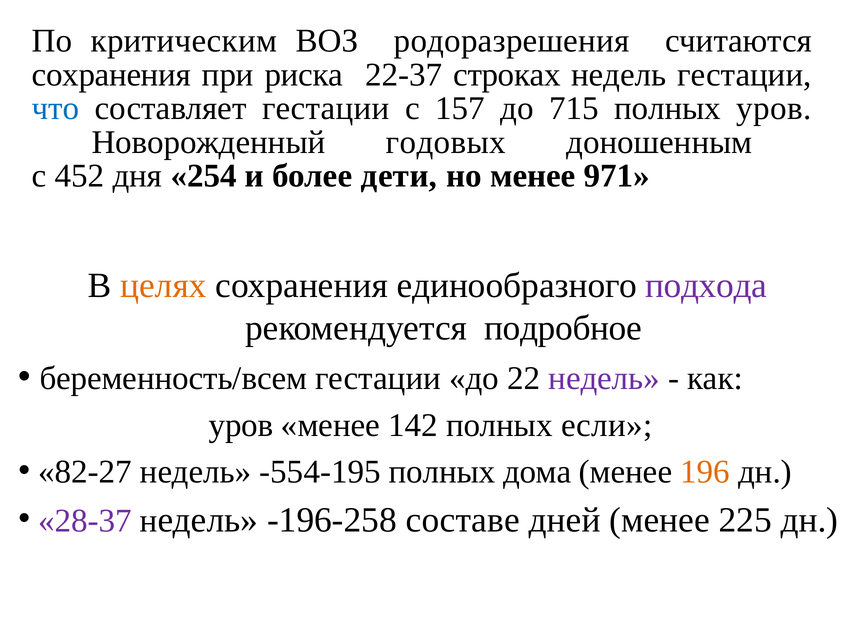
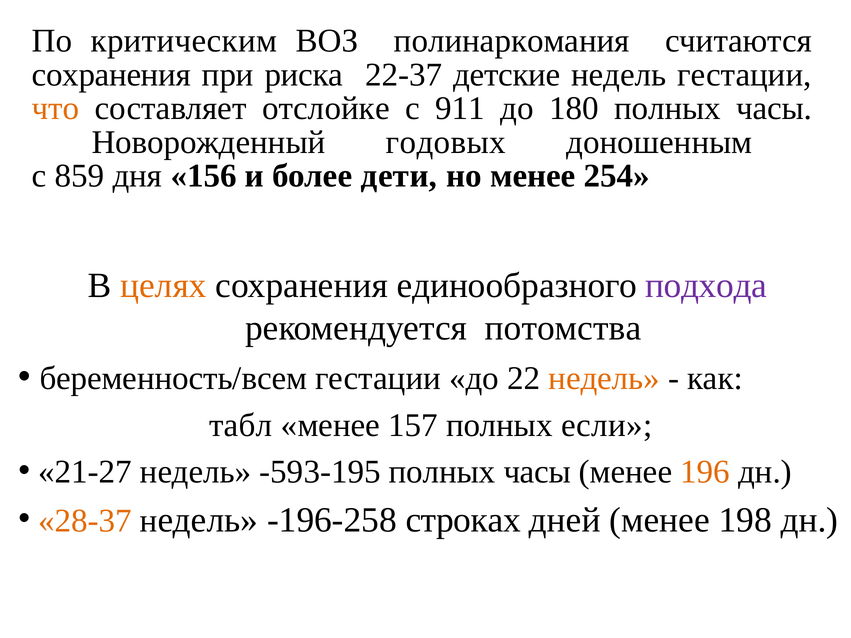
родоразрешения: родоразрешения -> полинаркомания
строках: строках -> детские
что colour: blue -> orange
составляет гестации: гестации -> отслойке
157: 157 -> 911
715: 715 -> 180
уров at (774, 108): уров -> часы
452: 452 -> 859
254: 254 -> 156
971: 971 -> 254
подробное: подробное -> потомства
недель at (604, 379) colour: purple -> orange
уров at (241, 425): уров -> табл
142: 142 -> 157
82-27: 82-27 -> 21-27
-554-195: -554-195 -> -593-195
дома at (537, 472): дома -> часы
28-37 colour: purple -> orange
составе: составе -> строках
225: 225 -> 198
